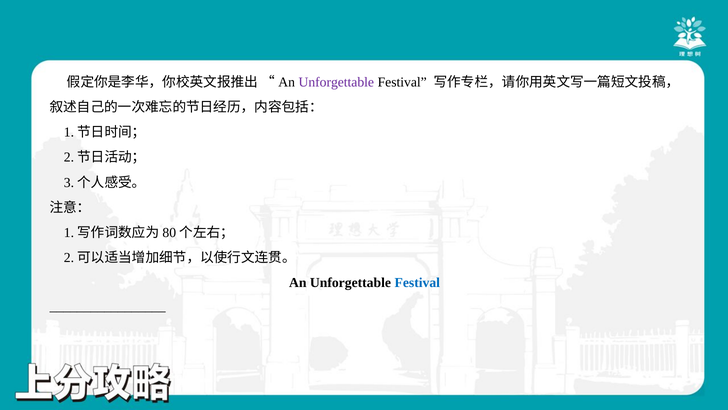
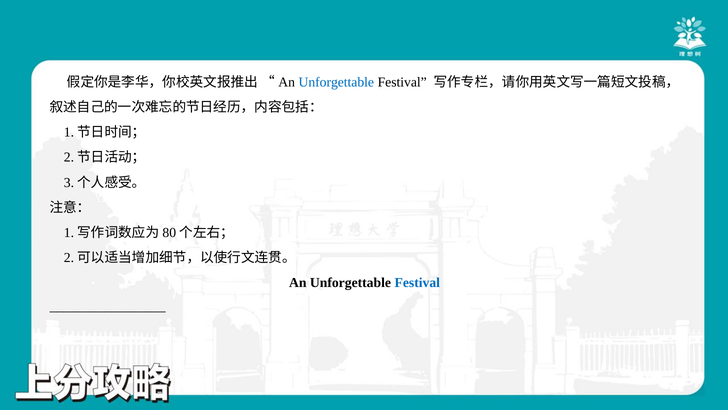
Unforgettable at (336, 82) colour: purple -> blue
